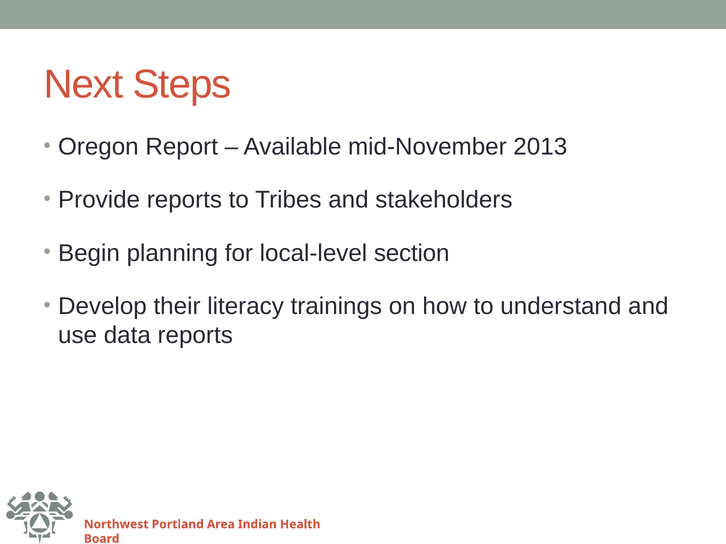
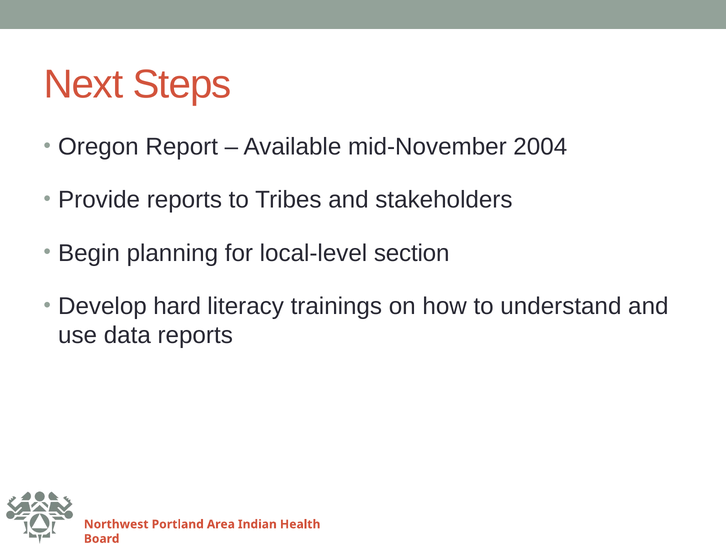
2013: 2013 -> 2004
their: their -> hard
